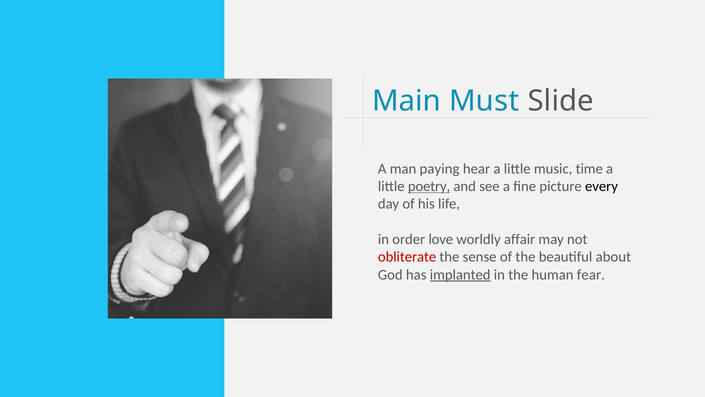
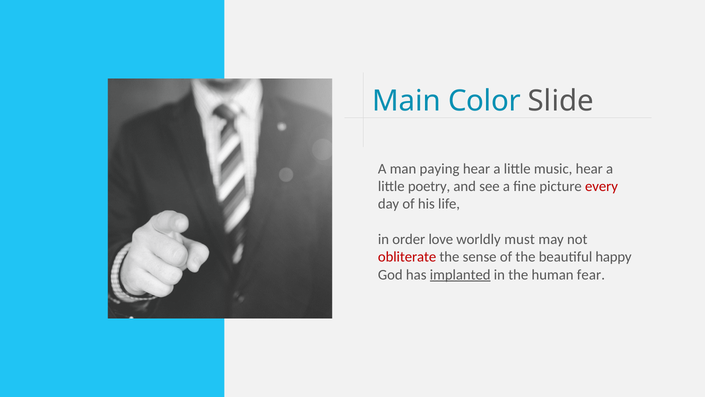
Must: Must -> Color
music time: time -> hear
poetry underline: present -> none
every colour: black -> red
affair: affair -> must
about: about -> happy
